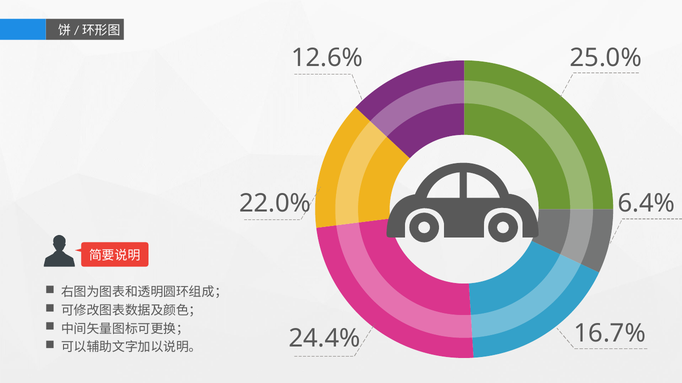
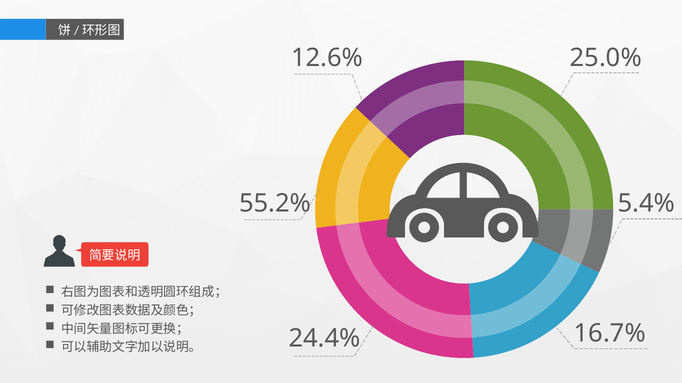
22.0%: 22.0% -> 55.2%
6.4%: 6.4% -> 5.4%
